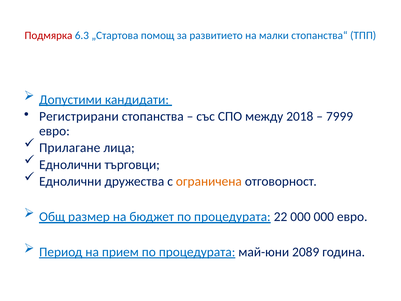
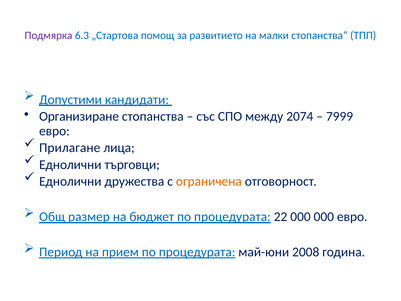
Подмярка colour: red -> purple
Регистрирани: Регистрирани -> Организиране
2018: 2018 -> 2074
2089: 2089 -> 2008
